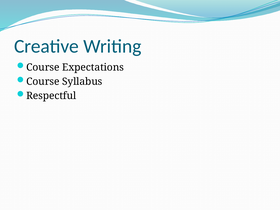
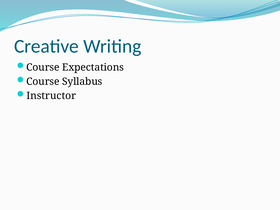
Respectful: Respectful -> Instructor
